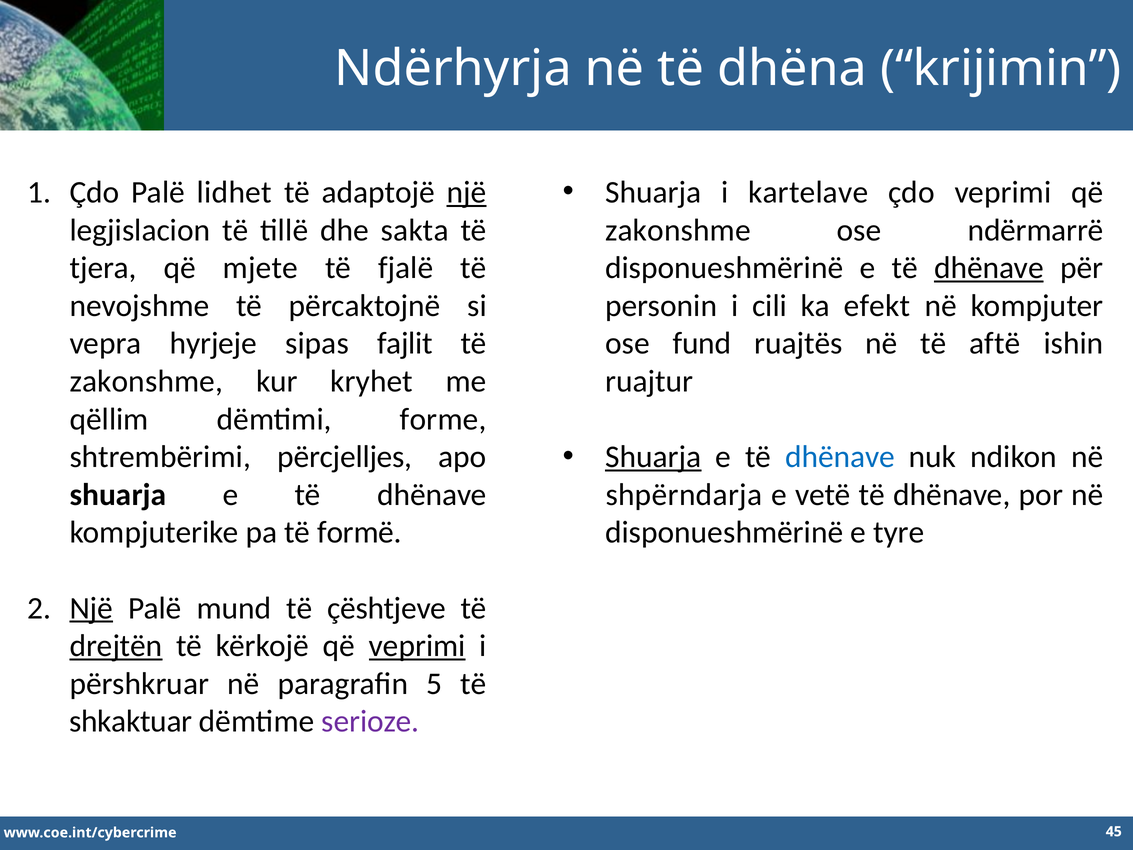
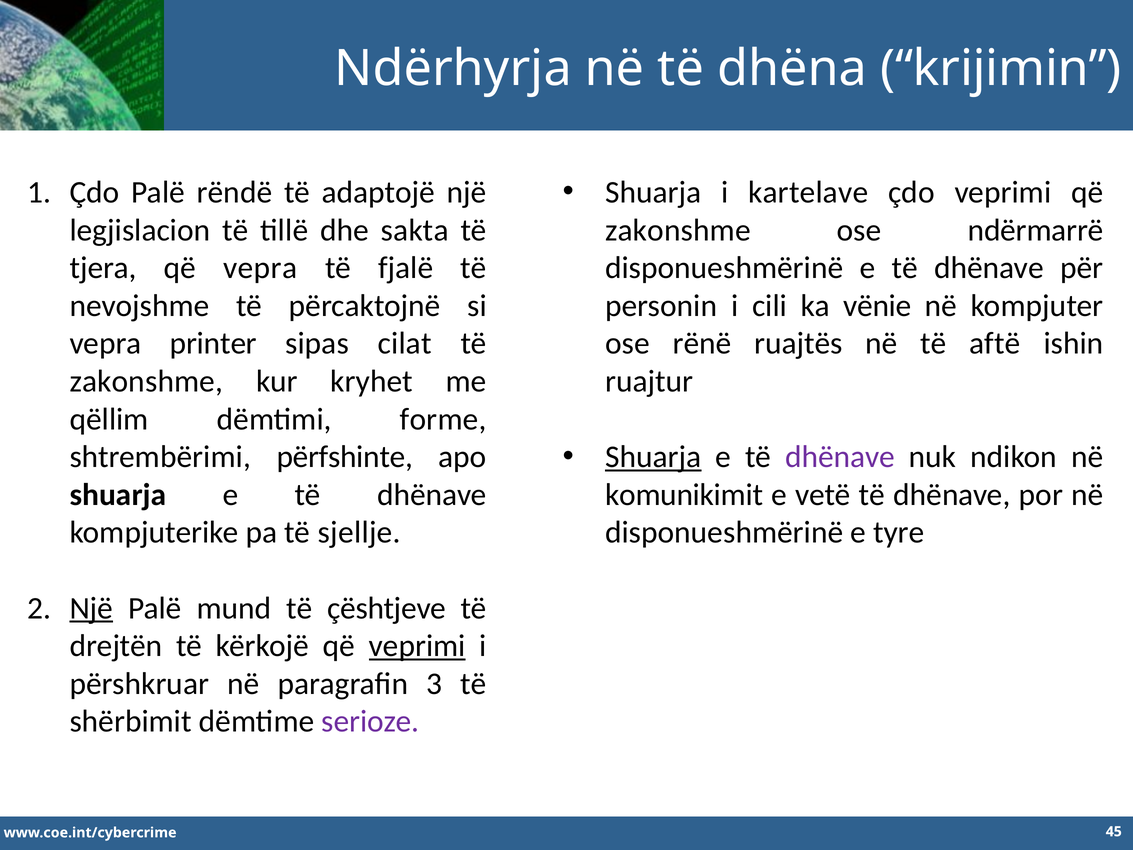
lidhet: lidhet -> rëndë
një at (467, 192) underline: present -> none
që mjete: mjete -> vepra
dhënave at (989, 268) underline: present -> none
efekt: efekt -> vënie
hyrjeje: hyrjeje -> printer
fajlit: fajlit -> cilat
fund: fund -> rënë
dhënave at (840, 457) colour: blue -> purple
përcjelljes: përcjelljes -> përfshinte
shpërndarja: shpërndarja -> komunikimit
formë: formë -> sjellje
drejtën underline: present -> none
5: 5 -> 3
shkaktuar: shkaktuar -> shërbimit
